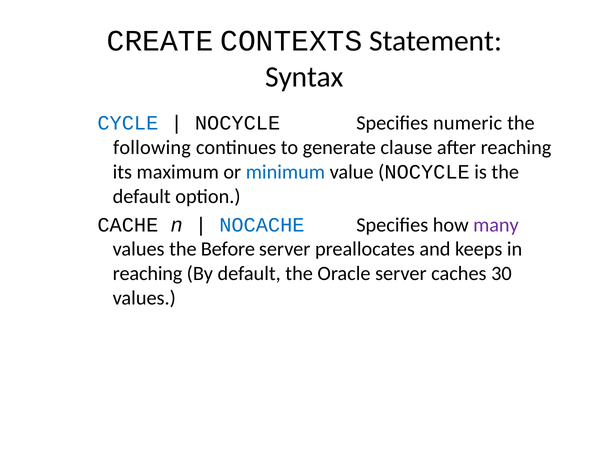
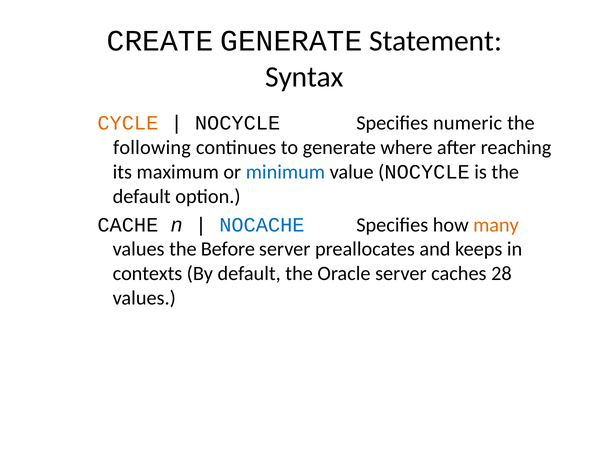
CREATE CONTEXTS: CONTEXTS -> GENERATE
CYCLE colour: blue -> orange
clause: clause -> where
many colour: purple -> orange
reaching at (148, 273): reaching -> contexts
30: 30 -> 28
